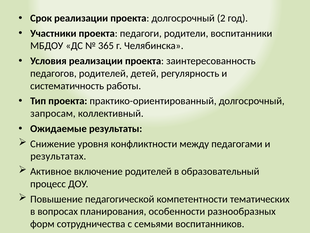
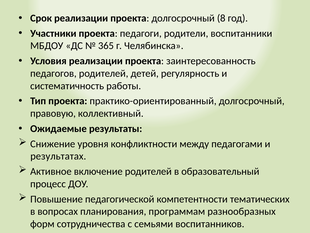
2: 2 -> 8
запросам: запросам -> правовую
особенности: особенности -> программам
